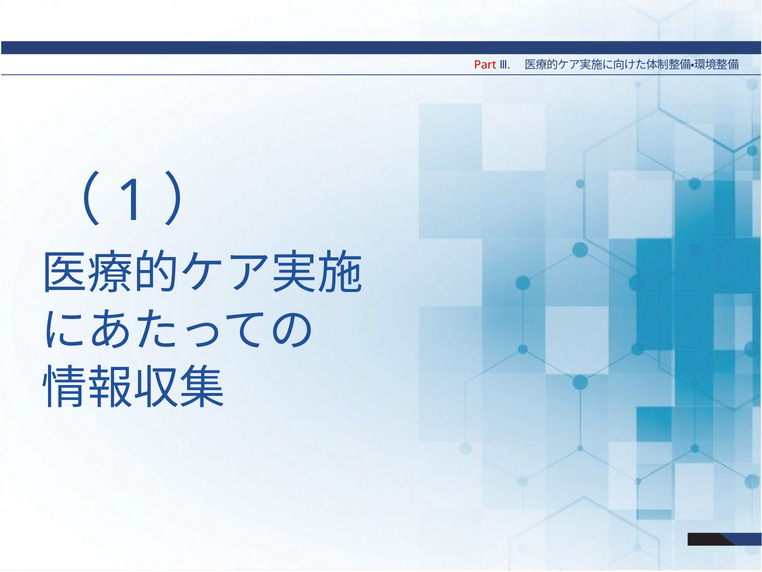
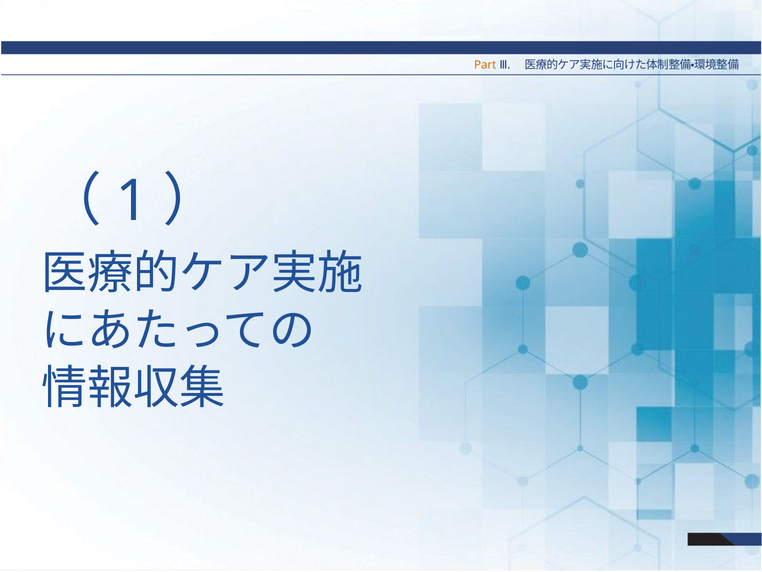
Part colour: red -> orange
